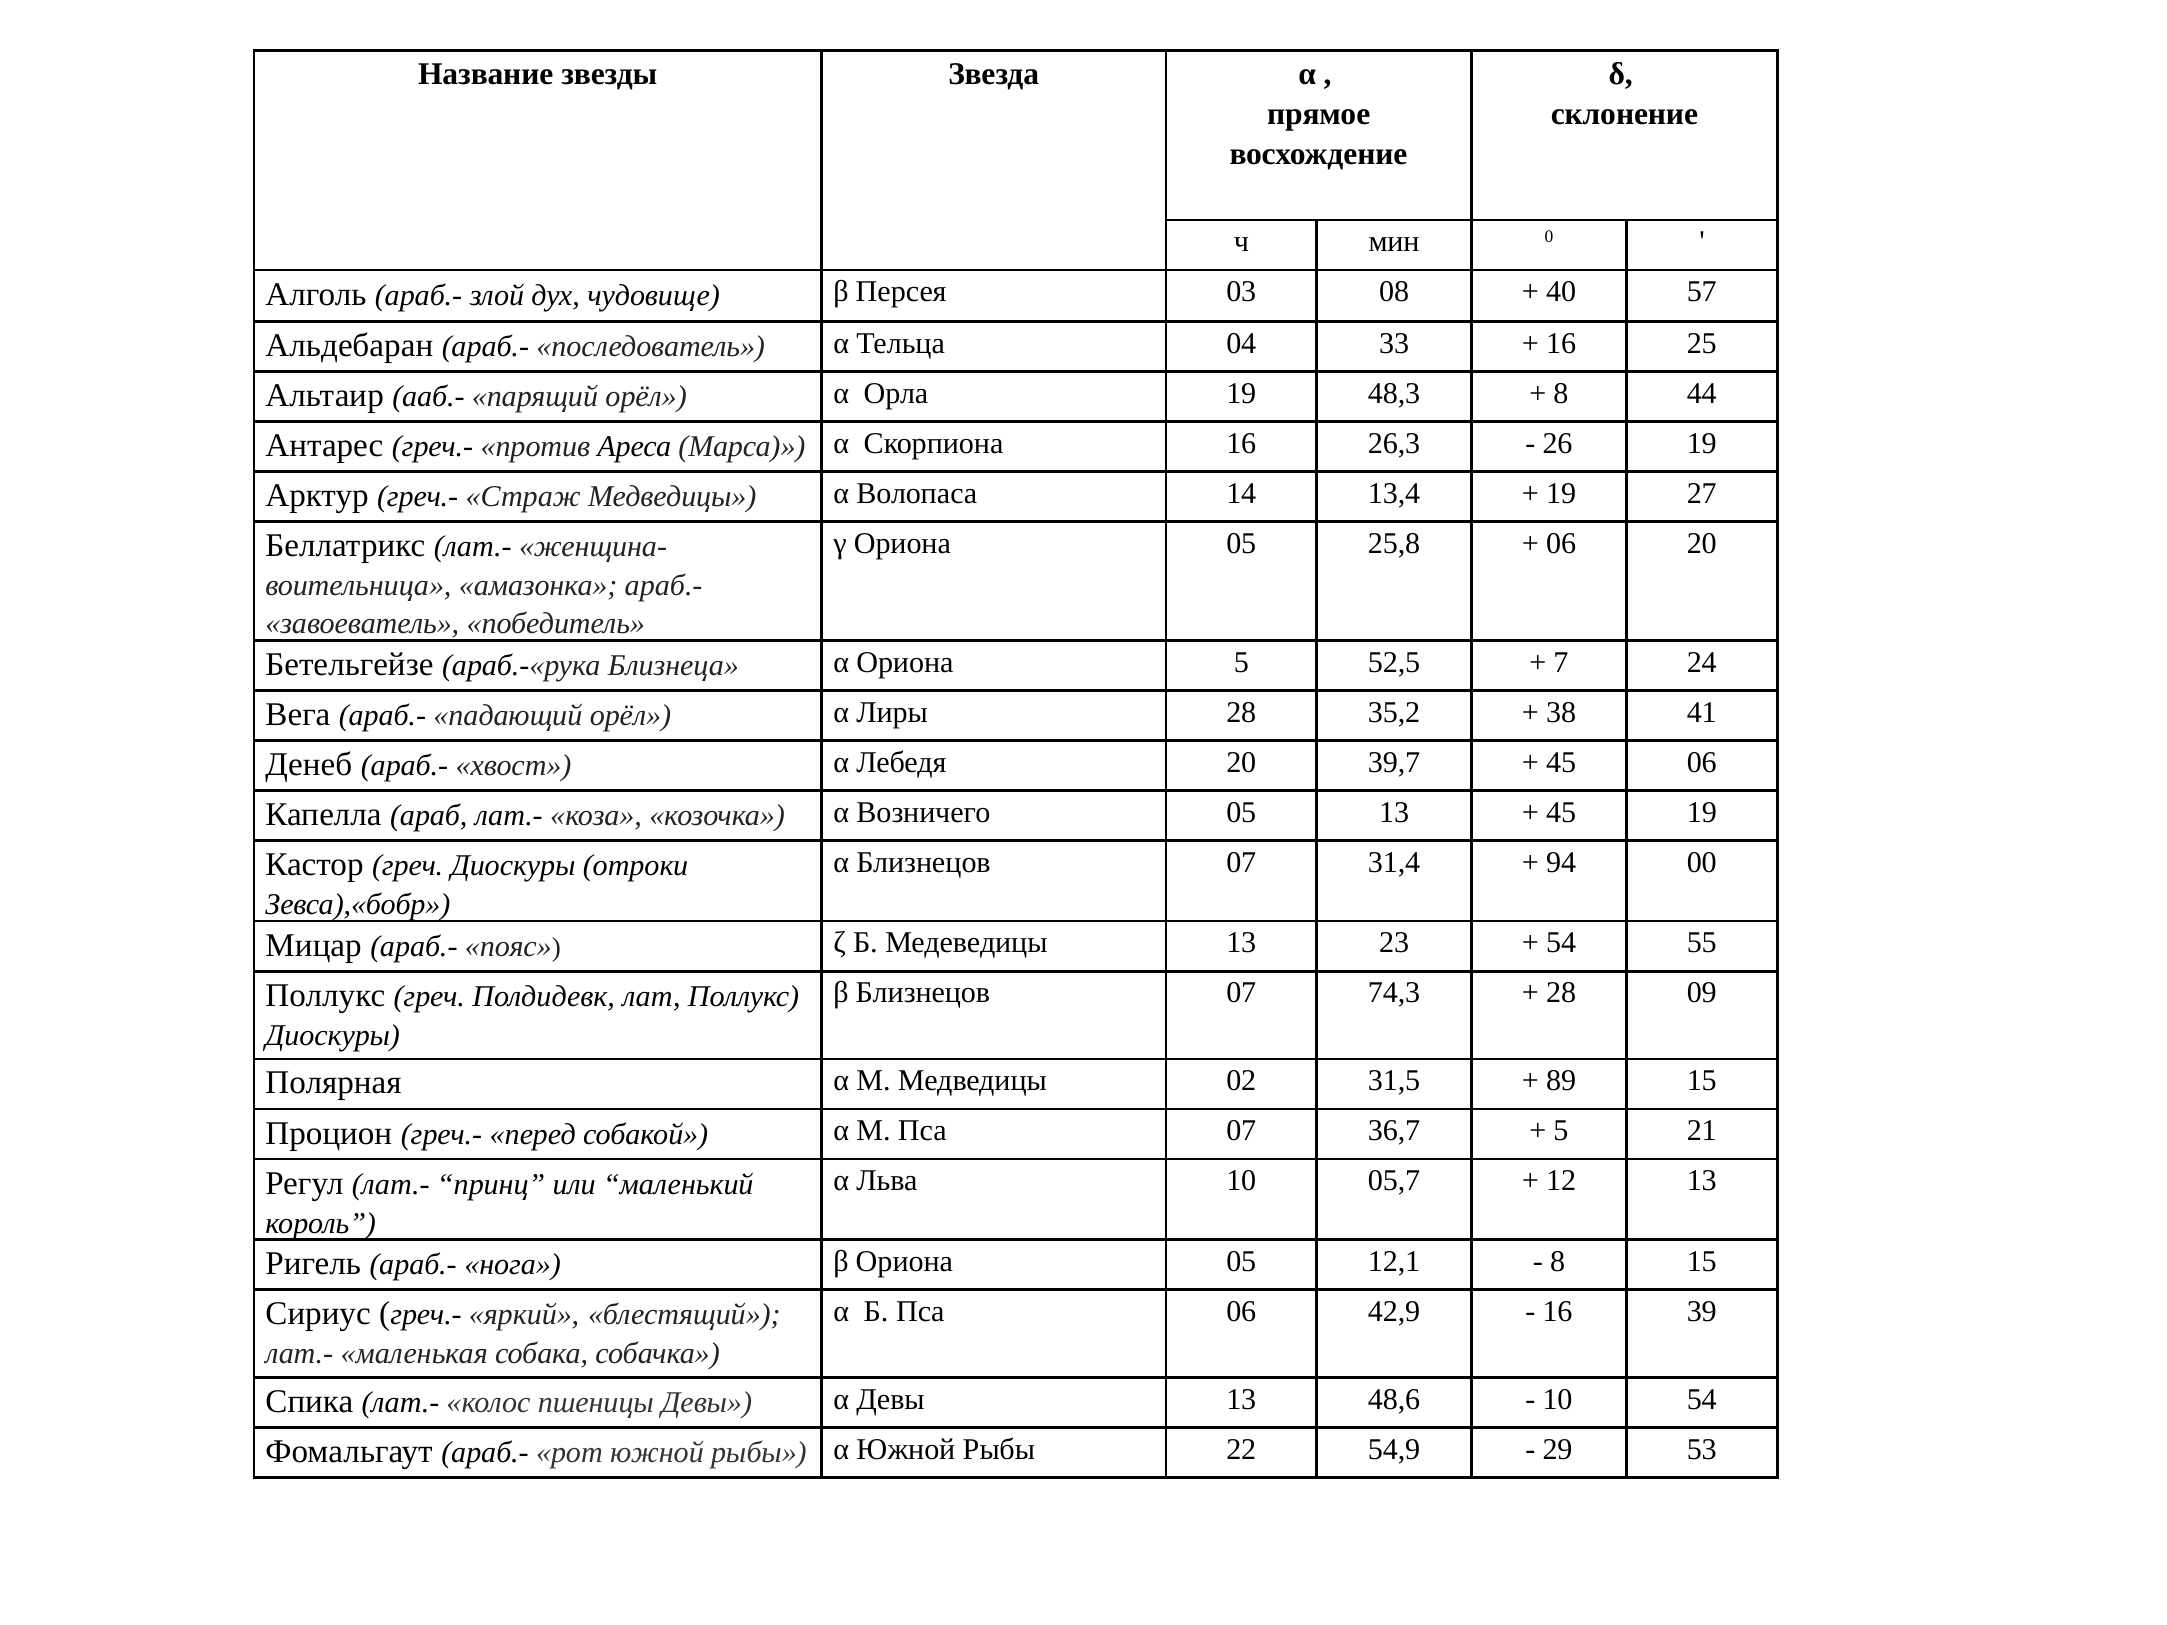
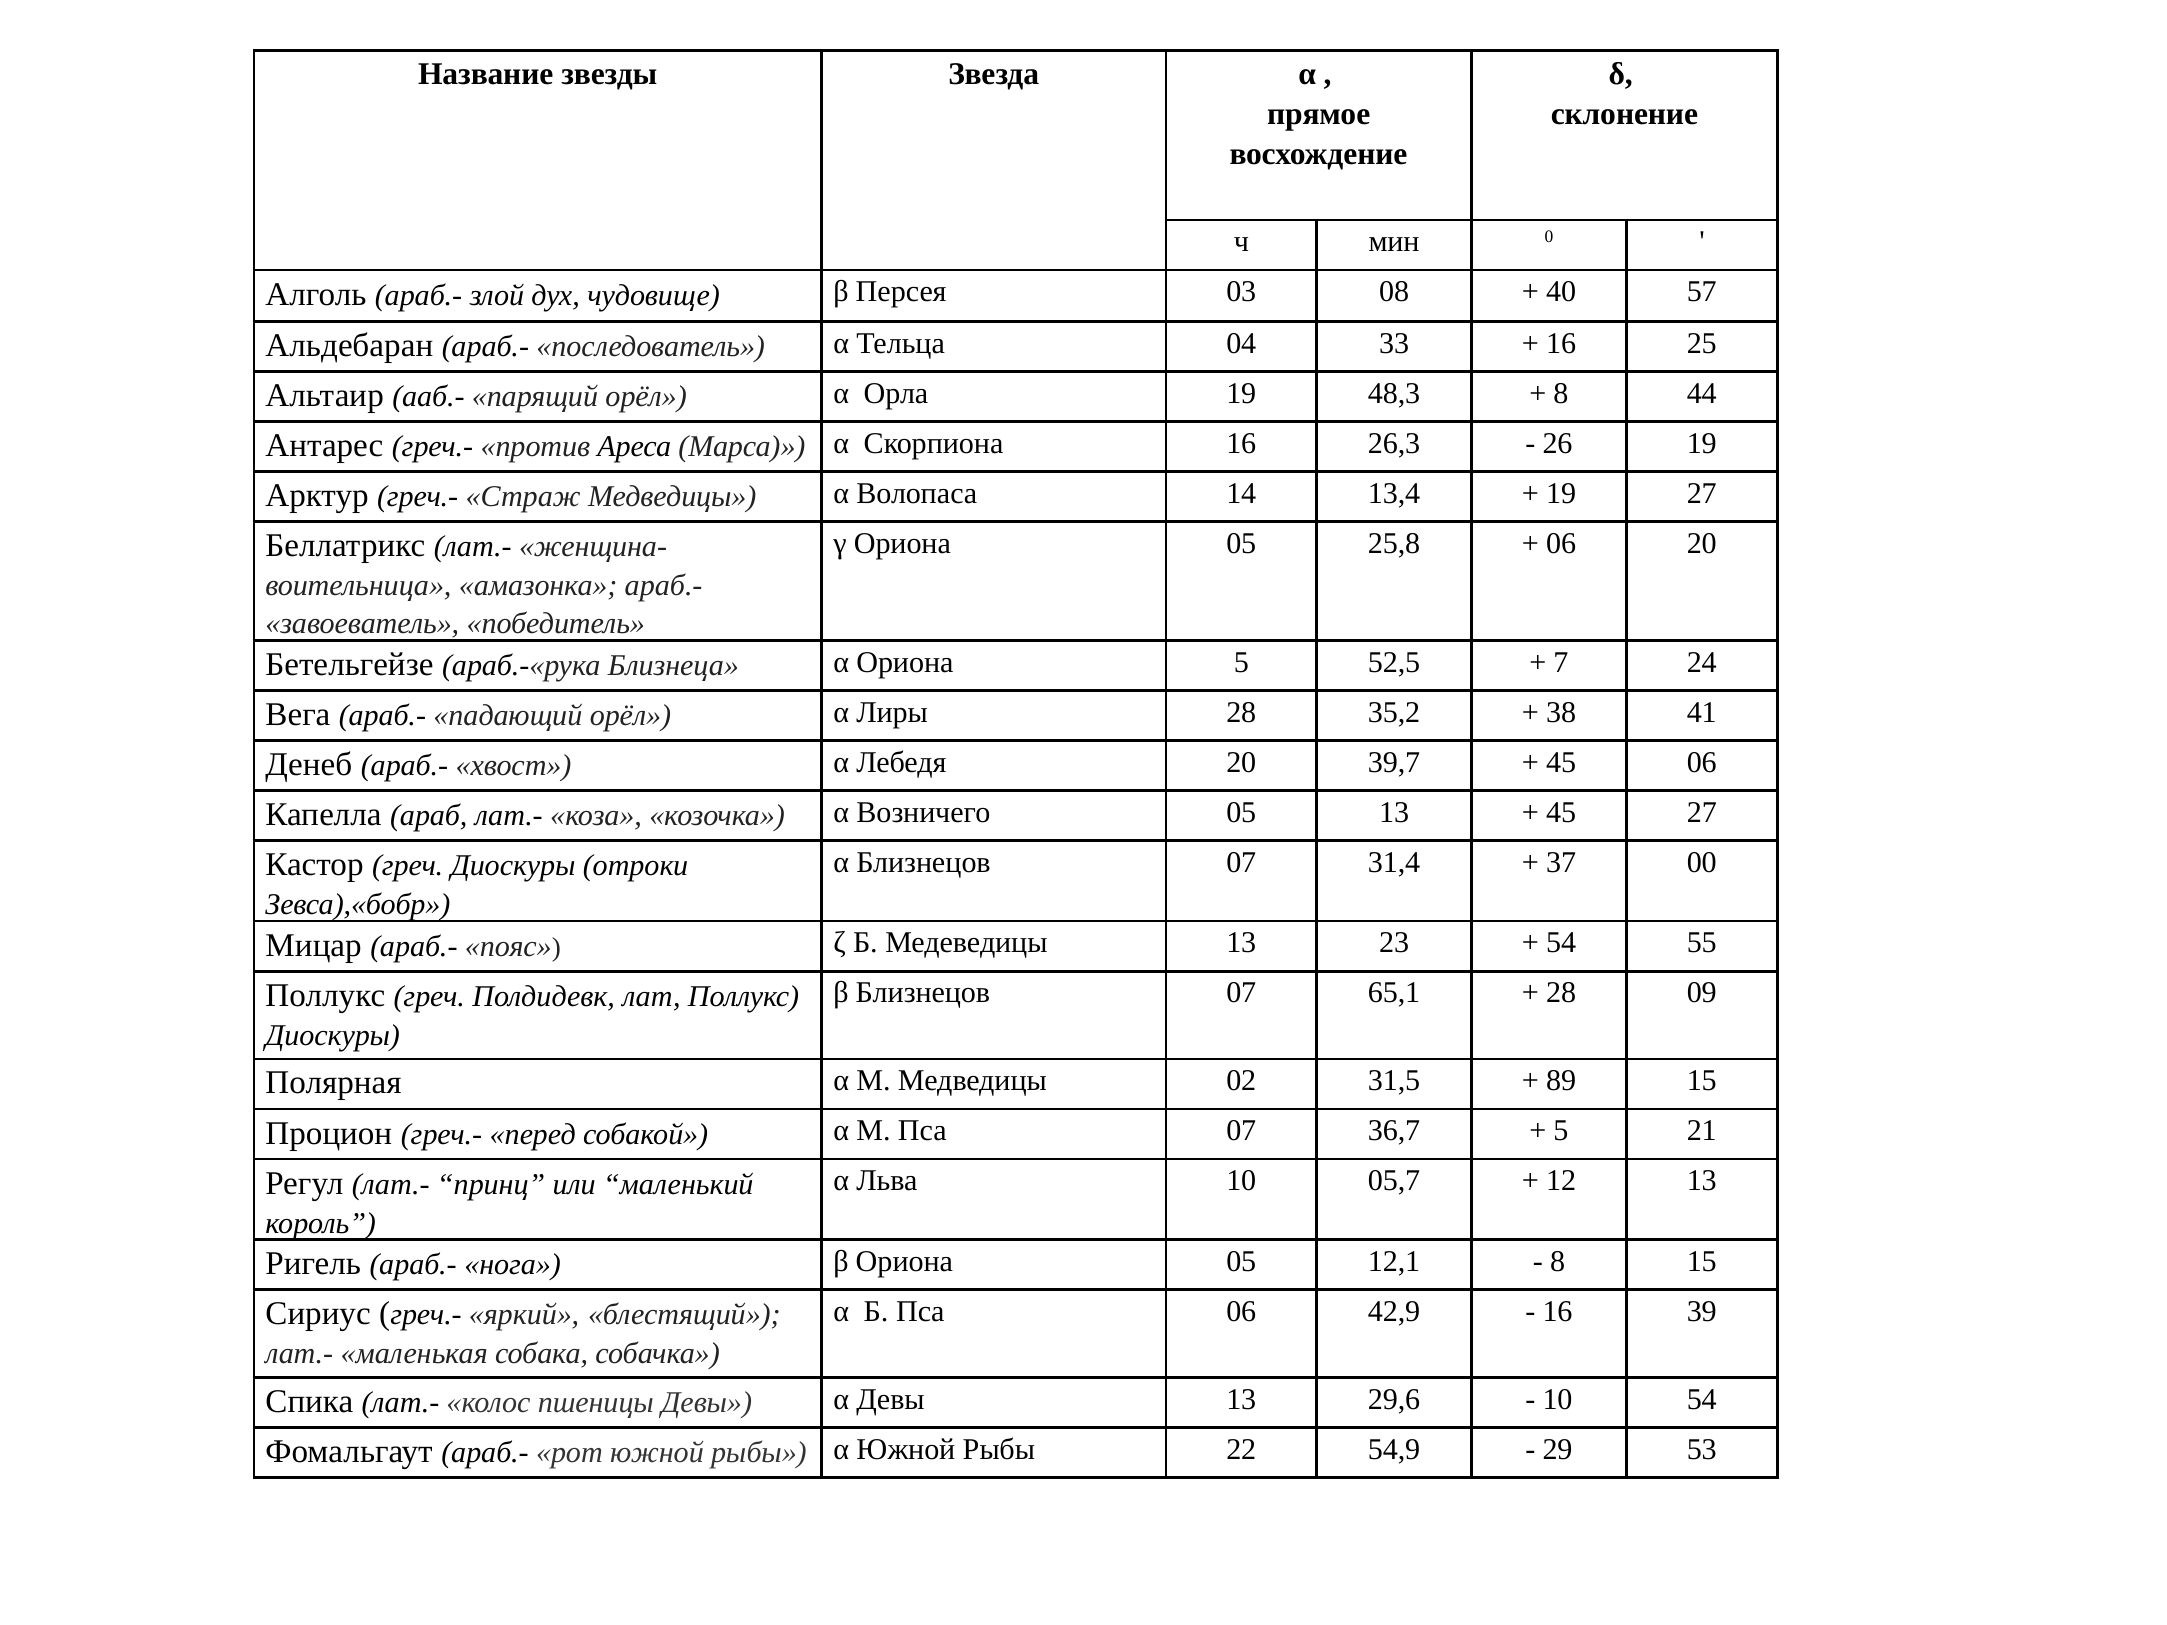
45 19: 19 -> 27
94: 94 -> 37
74,3: 74,3 -> 65,1
48,6: 48,6 -> 29,6
